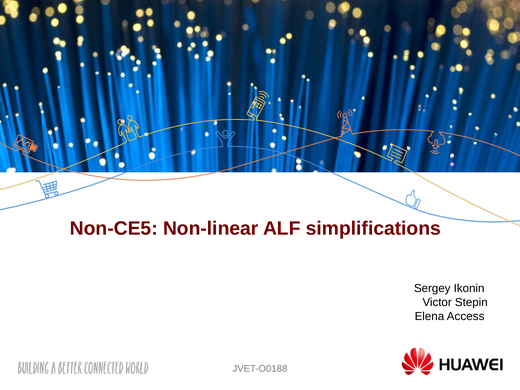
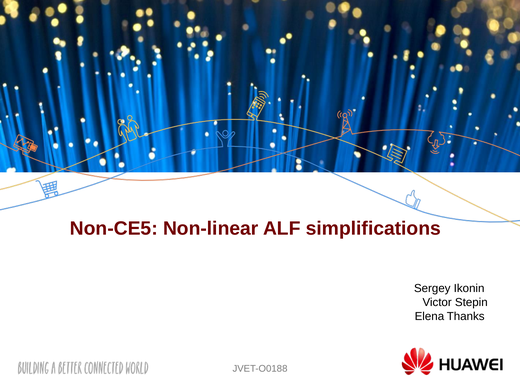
Access: Access -> Thanks
